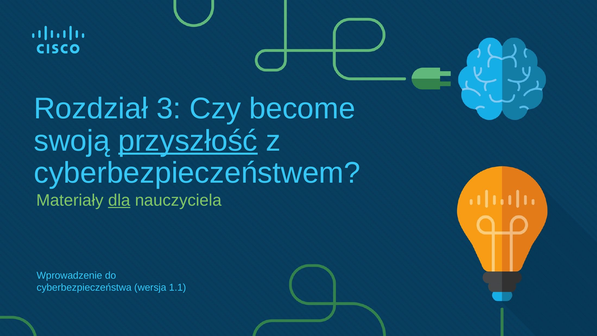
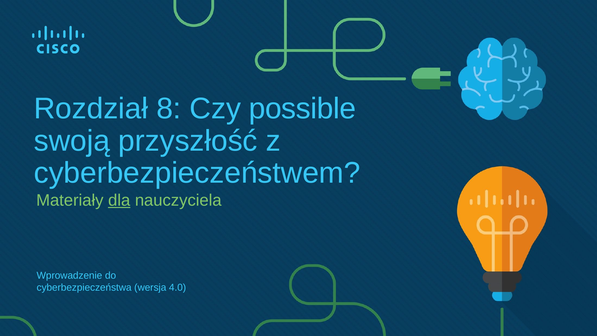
3: 3 -> 8
become: become -> possible
przyszłość underline: present -> none
1.1: 1.1 -> 4.0
